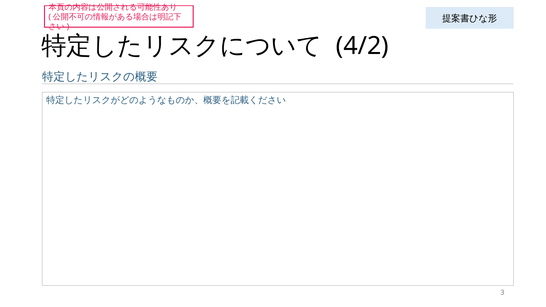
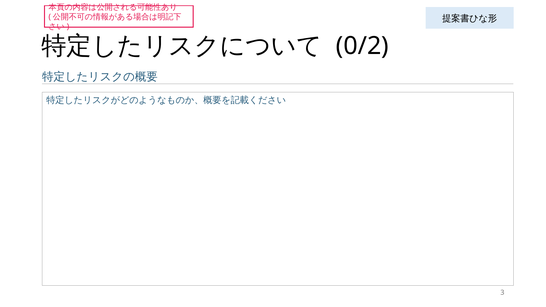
4/2: 4/2 -> 0/2
